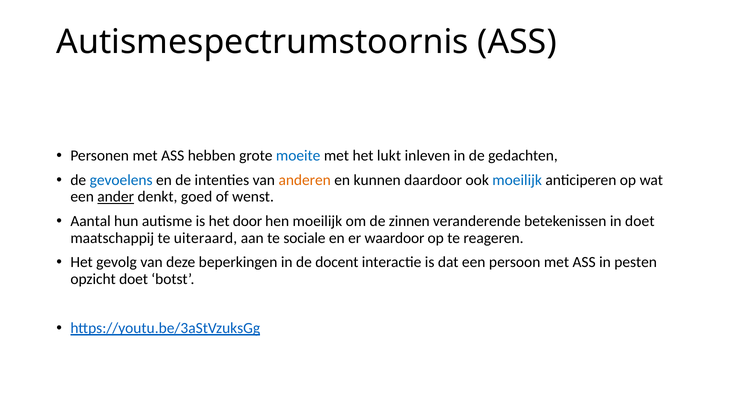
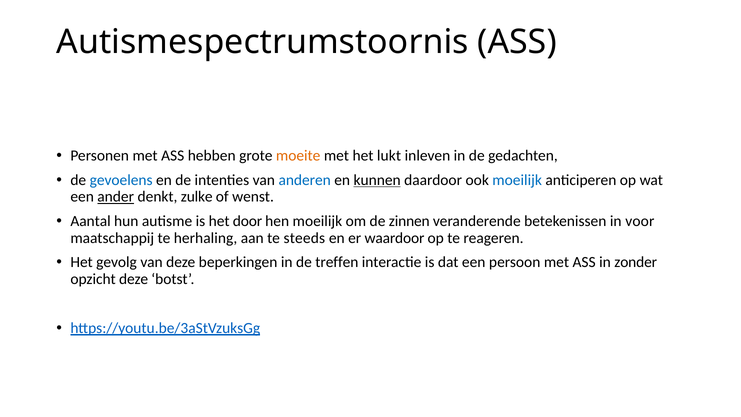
moeite colour: blue -> orange
anderen colour: orange -> blue
kunnen underline: none -> present
goed: goed -> zulke
in doet: doet -> voor
uiteraard: uiteraard -> herhaling
sociale: sociale -> steeds
docent: docent -> treffen
pesten: pesten -> zonder
opzicht doet: doet -> deze
